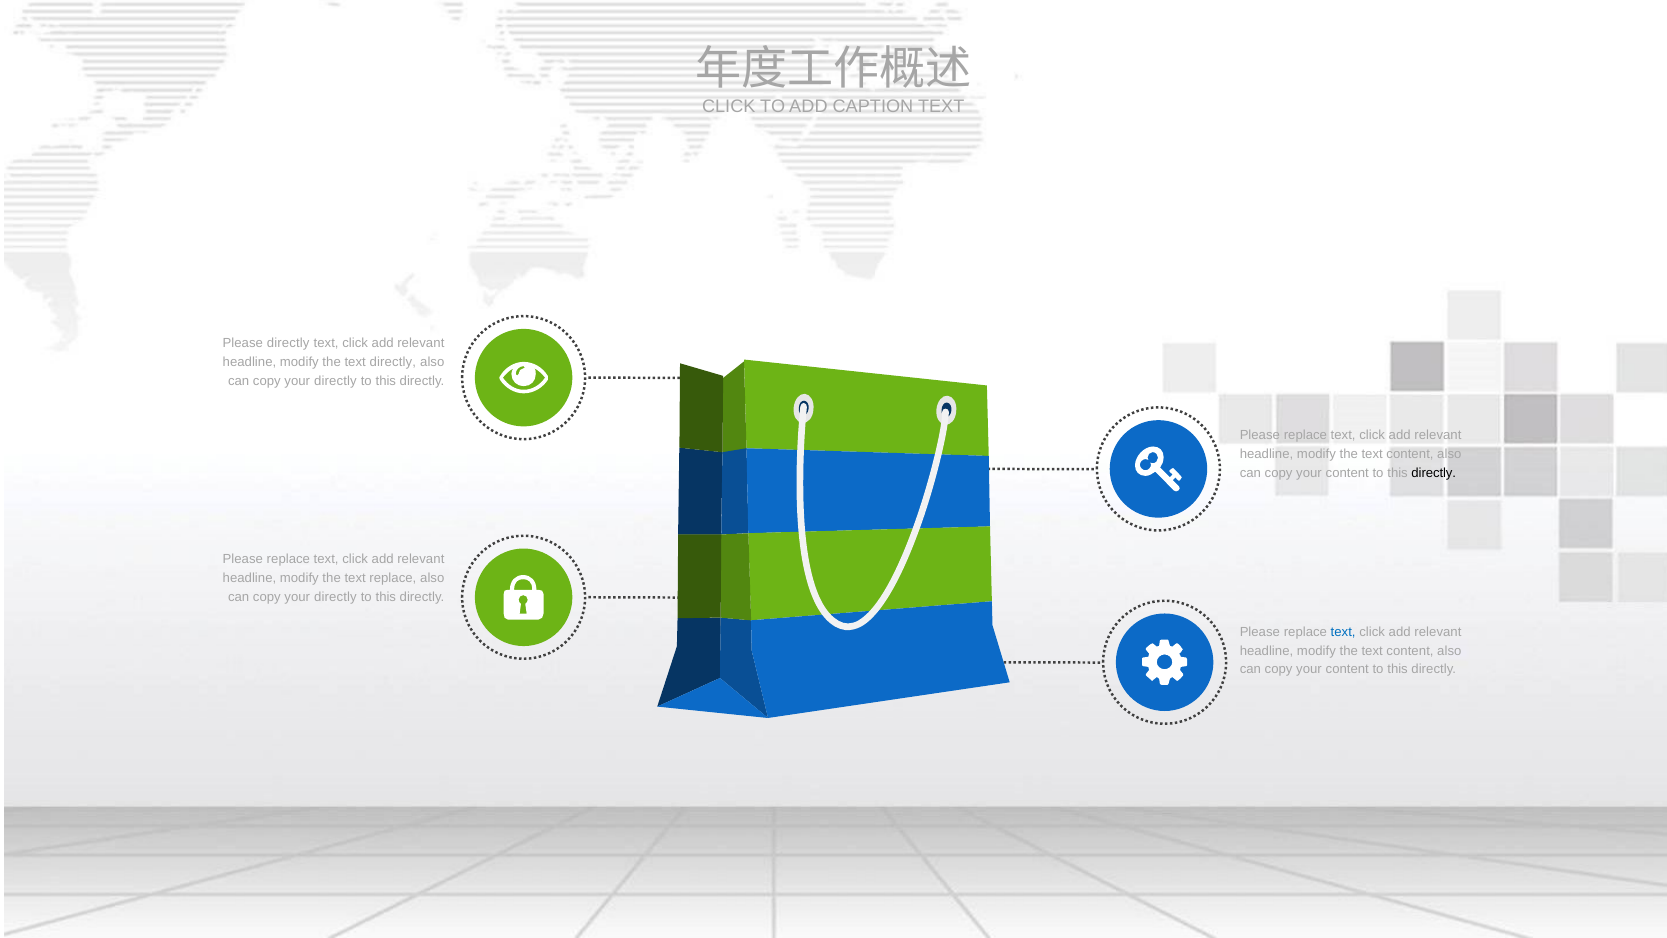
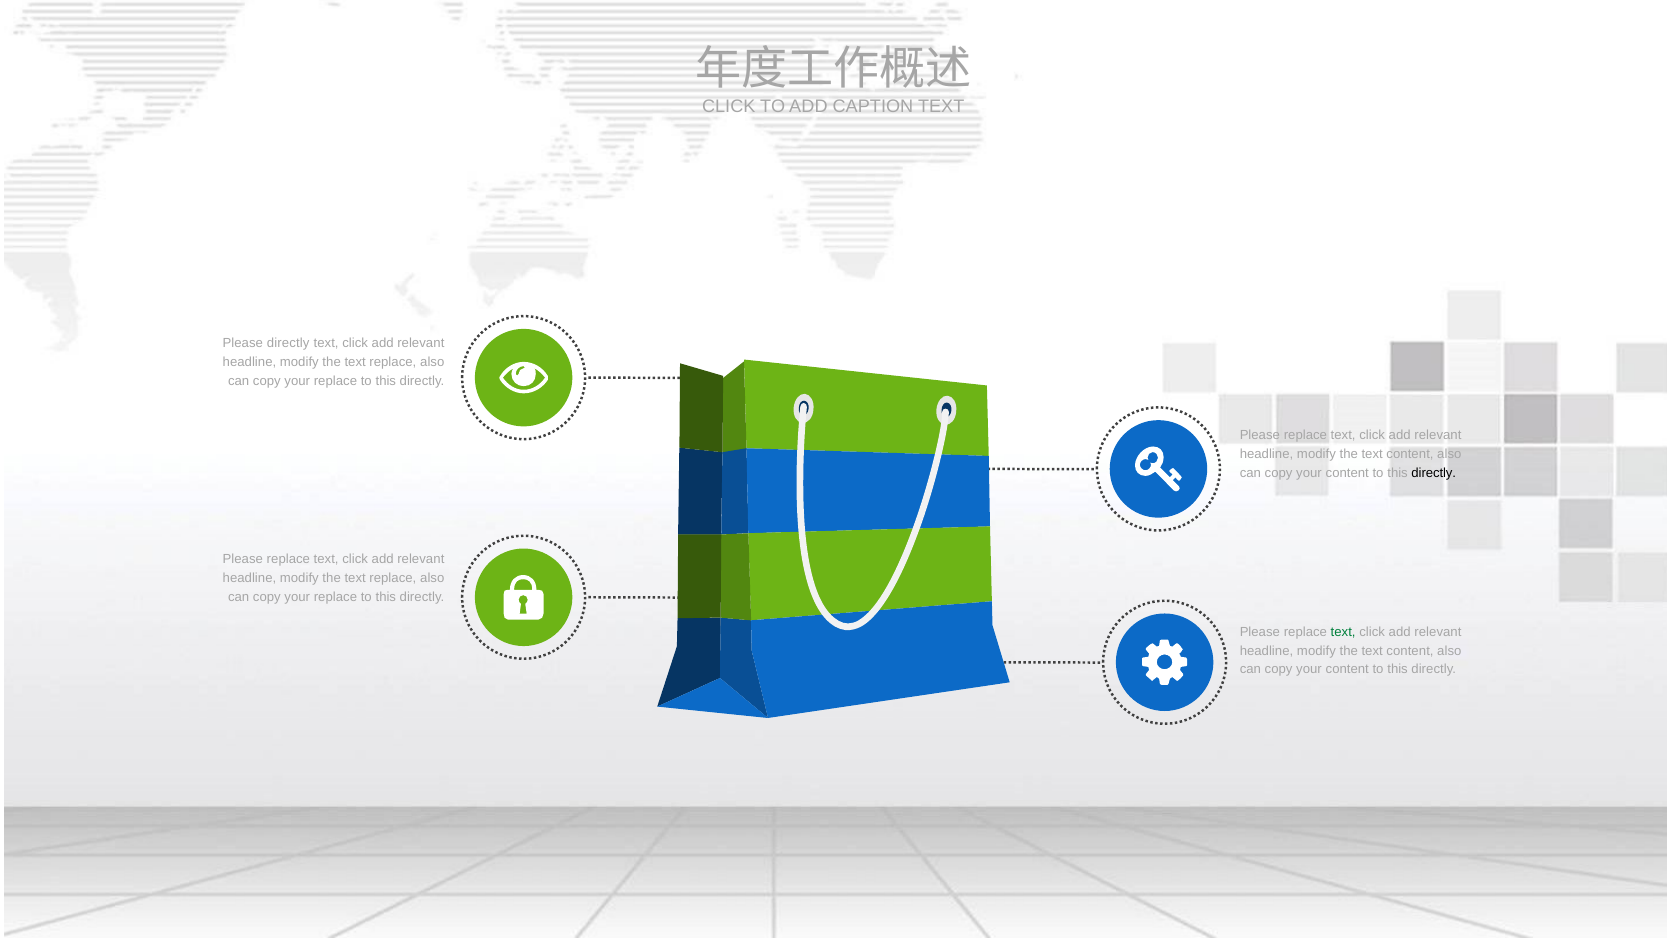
directly at (393, 362): directly -> replace
directly at (335, 381): directly -> replace
directly at (335, 597): directly -> replace
text at (1343, 632) colour: blue -> green
